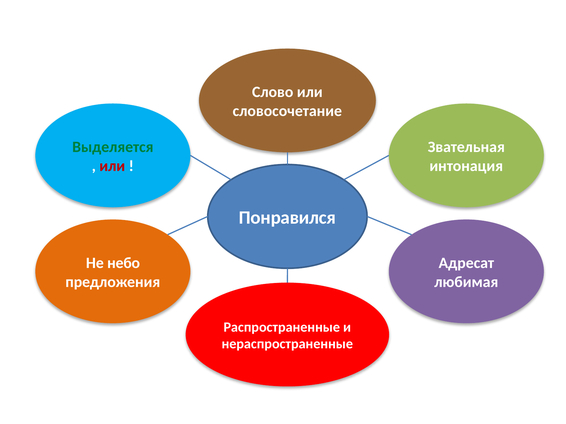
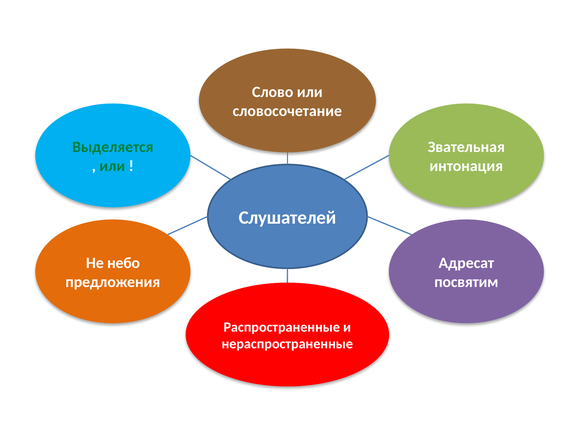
или at (112, 166) colour: red -> green
Понравился: Понравился -> Слушателей
любимая: любимая -> посвятим
